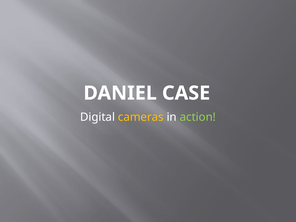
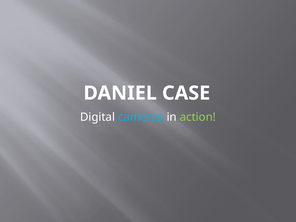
cameras colour: yellow -> light blue
